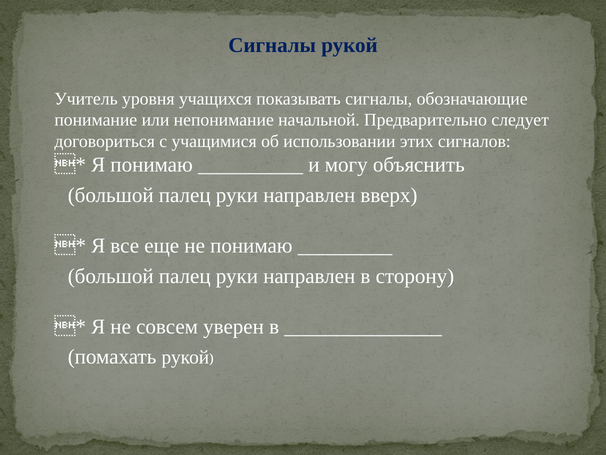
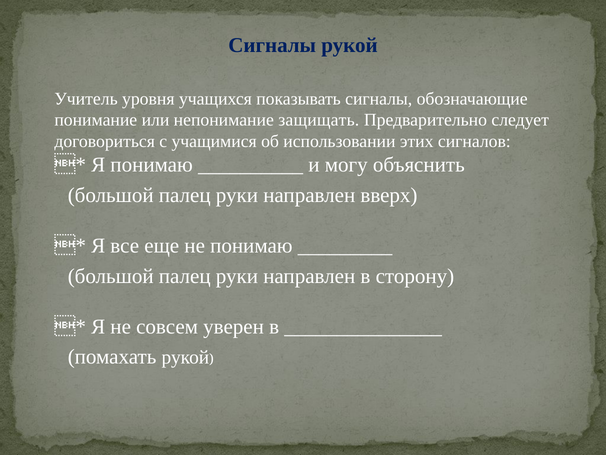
начальной: начальной -> защищать
